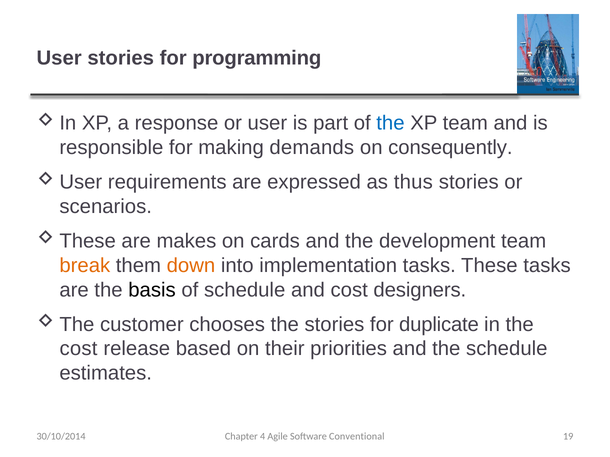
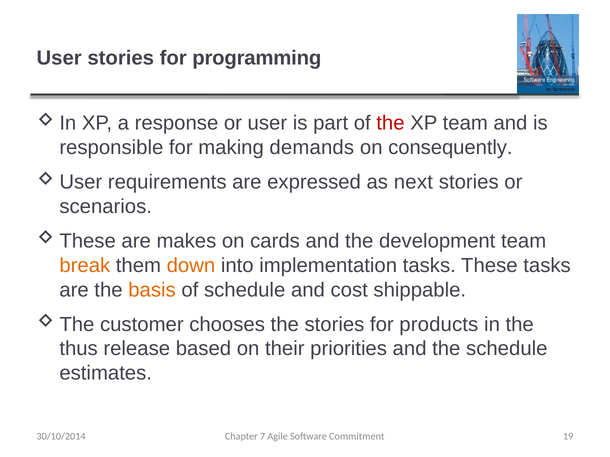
the at (390, 123) colour: blue -> red
thus: thus -> next
basis colour: black -> orange
designers: designers -> shippable
duplicate: duplicate -> products
cost at (78, 349): cost -> thus
4: 4 -> 7
Conventional: Conventional -> Commitment
